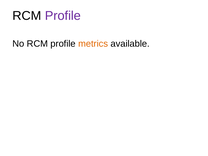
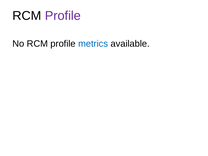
metrics colour: orange -> blue
